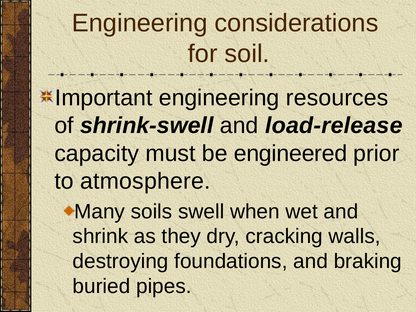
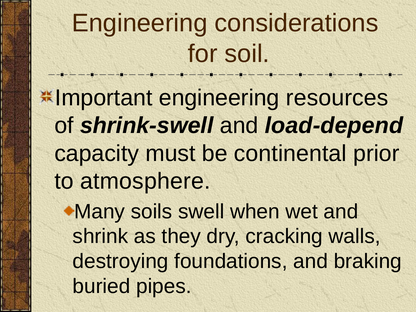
load-release: load-release -> load-depend
engineered: engineered -> continental
